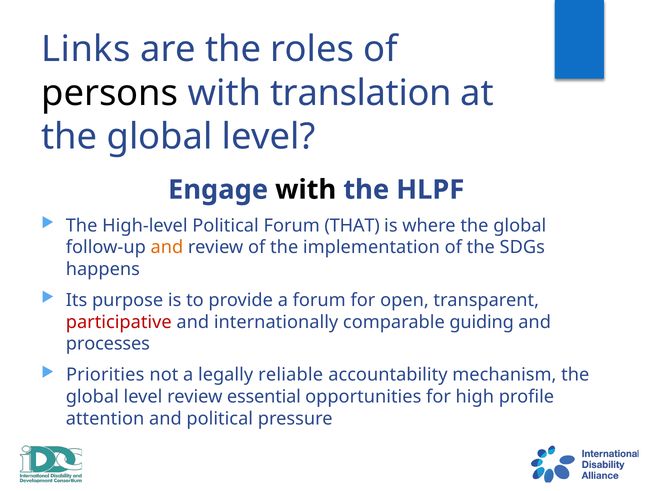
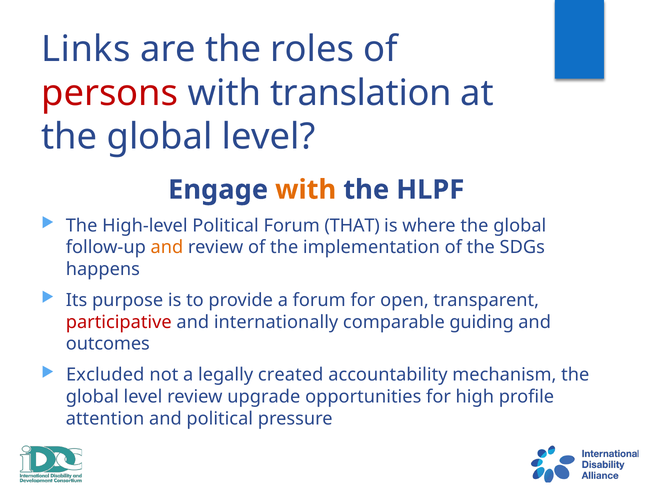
persons colour: black -> red
with at (306, 190) colour: black -> orange
processes: processes -> outcomes
Priorities: Priorities -> Excluded
reliable: reliable -> created
essential: essential -> upgrade
